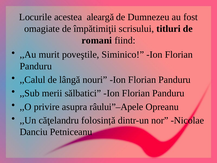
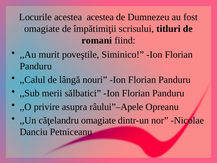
acestea aleargă: aleargă -> acestea
căţelandru folosință: folosință -> omagiate
